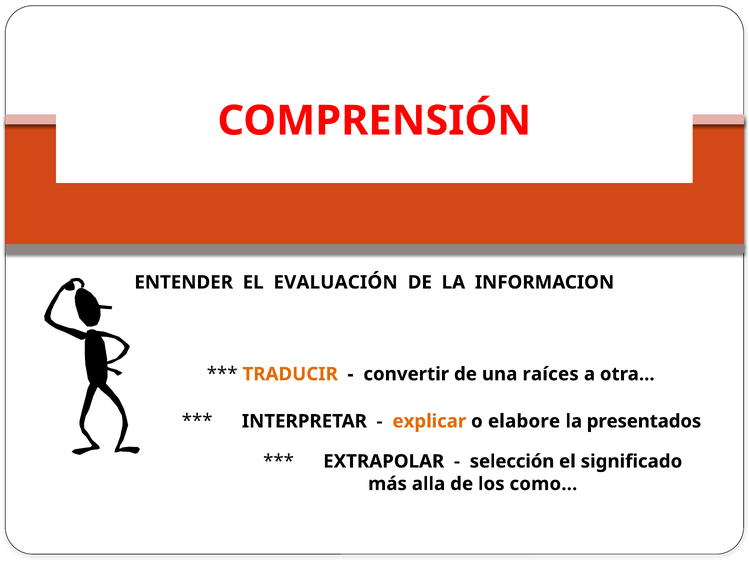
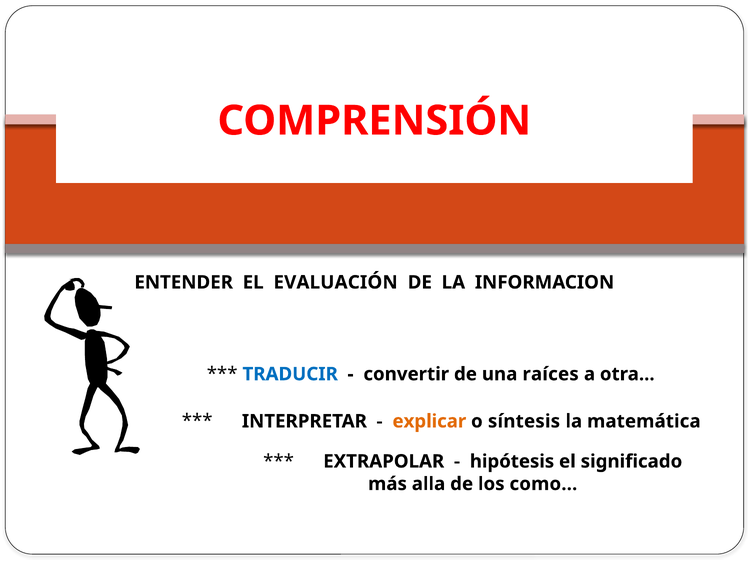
TRADUCIR colour: orange -> blue
elabore: elabore -> síntesis
presentados: presentados -> matemática
selección: selección -> hipótesis
